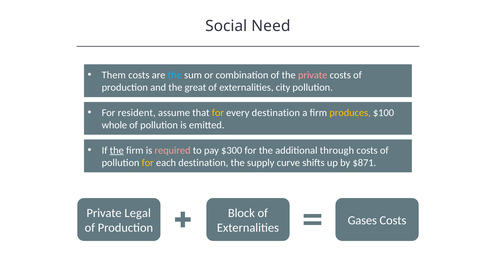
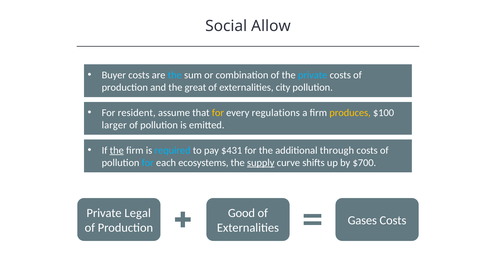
Need: Need -> Allow
Them: Them -> Buyer
private at (313, 75) colour: pink -> light blue
every destination: destination -> regulations
whole: whole -> larger
required colour: pink -> light blue
$300: $300 -> $431
for at (148, 163) colour: yellow -> light blue
each destination: destination -> ecosystems
supply underline: none -> present
$871: $871 -> $700
Block: Block -> Good
